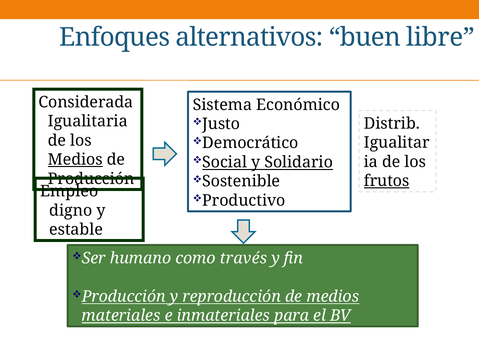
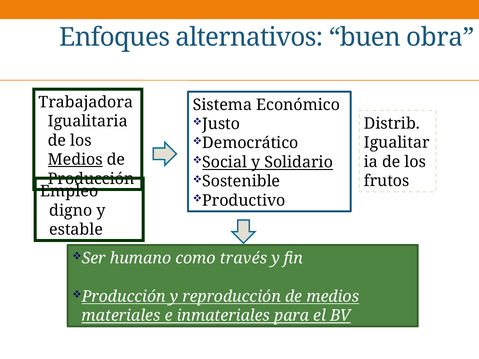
libre: libre -> obra
Considerada: Considerada -> Trabajadora
frutos underline: present -> none
